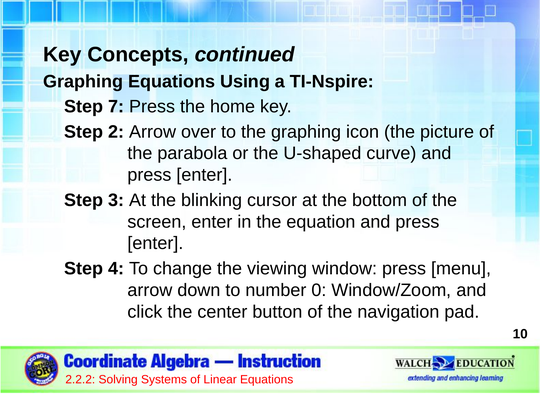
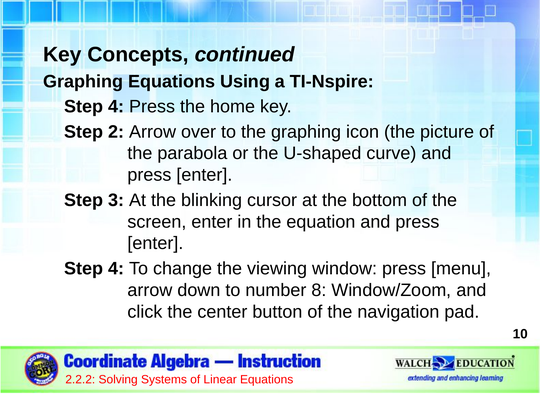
7 at (116, 107): 7 -> 4
0: 0 -> 8
